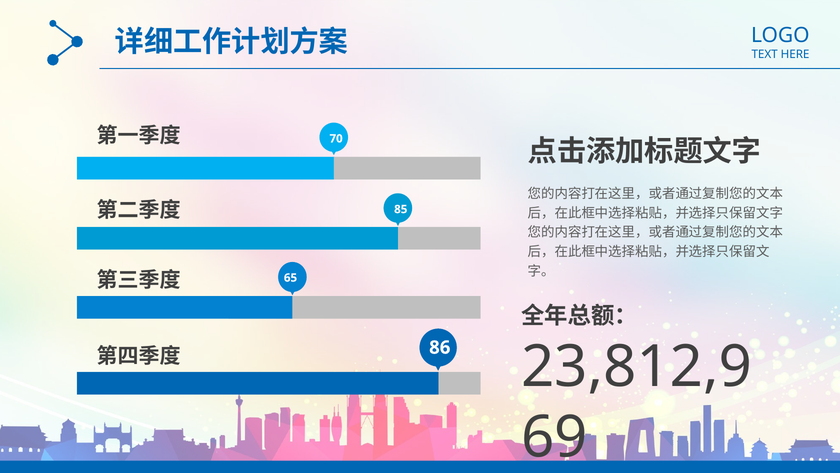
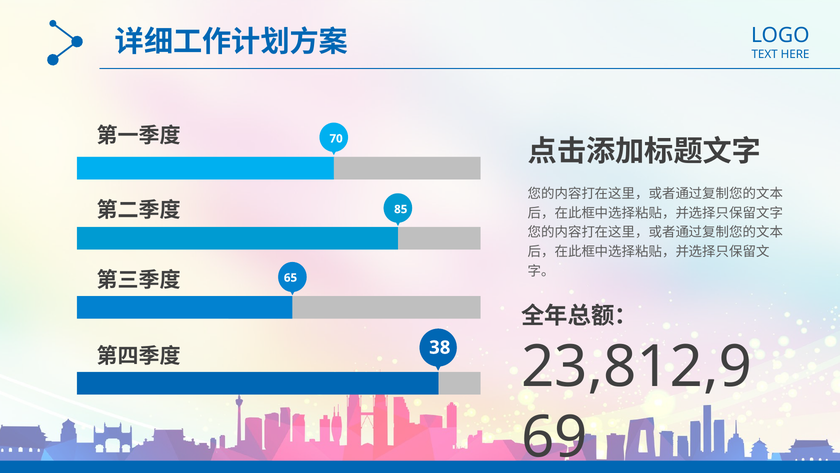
86: 86 -> 38
